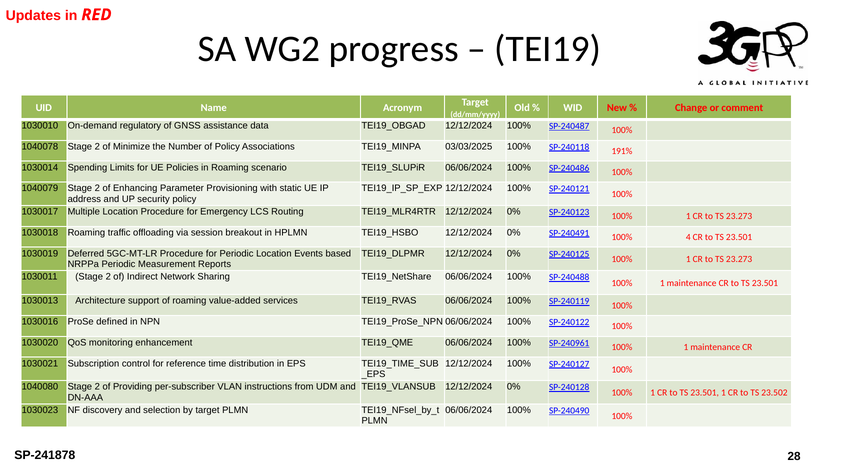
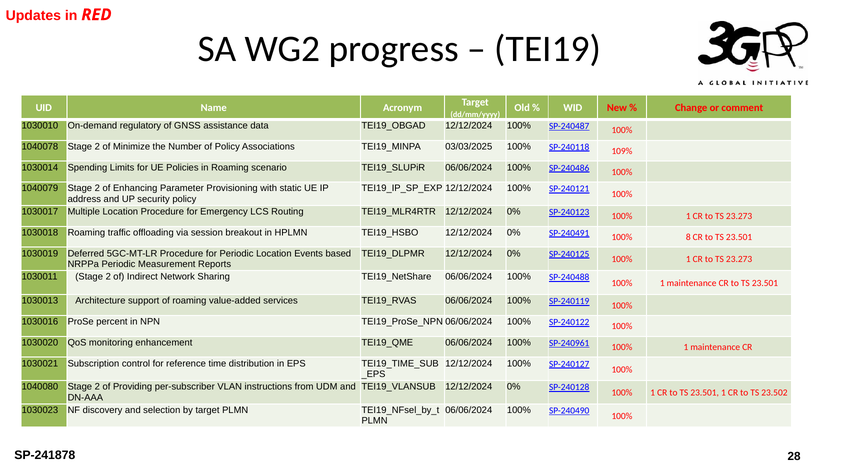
191%: 191% -> 109%
4: 4 -> 8
defined: defined -> percent
